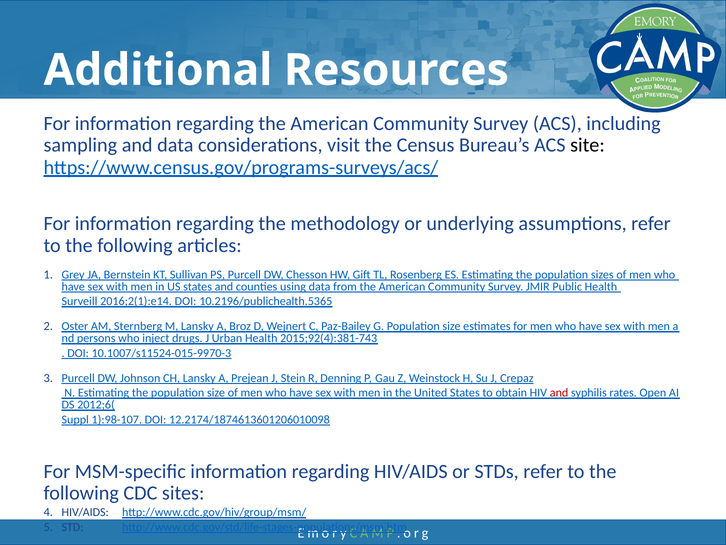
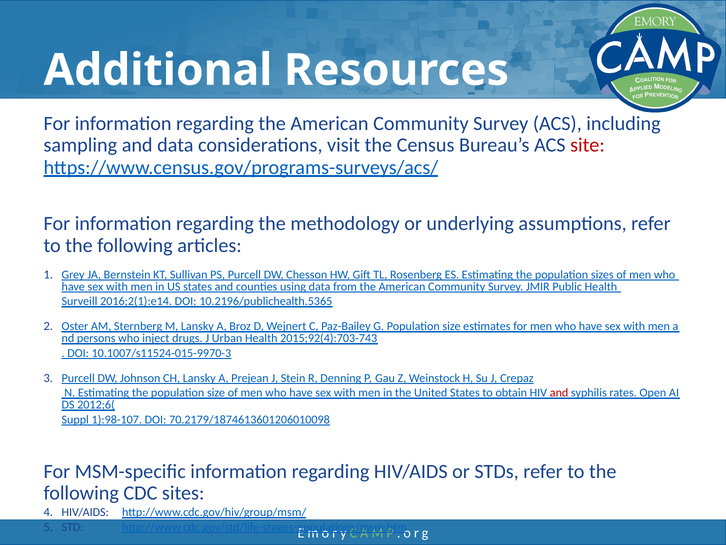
site colour: black -> red
2015;92(4):381-743: 2015;92(4):381-743 -> 2015;92(4):703-743
12.2174/1874613601206010098: 12.2174/1874613601206010098 -> 70.2179/1874613601206010098
